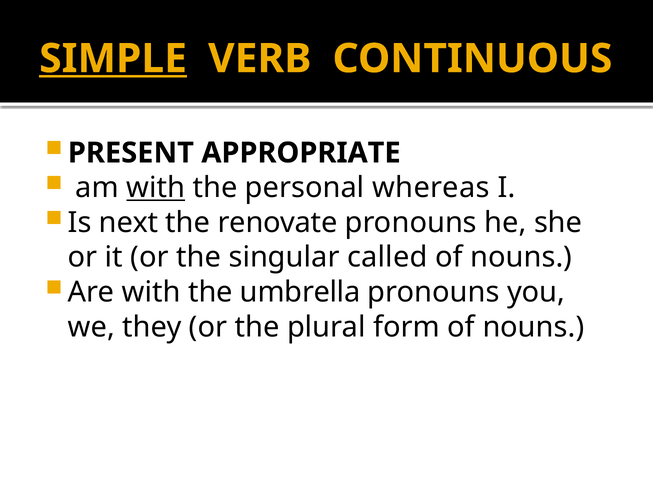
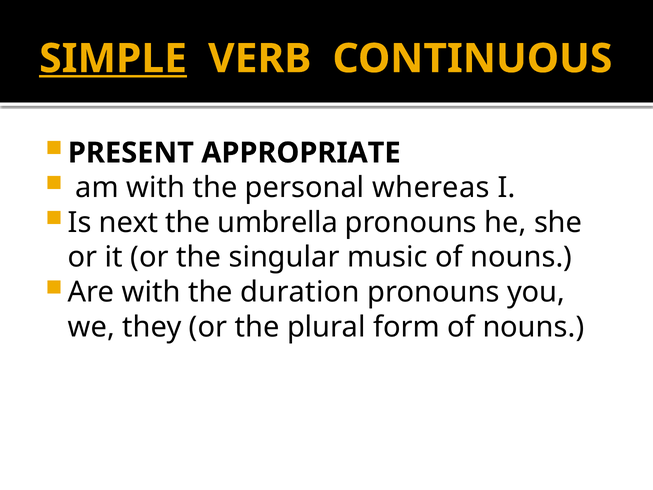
with at (156, 188) underline: present -> none
renovate: renovate -> umbrella
called: called -> music
umbrella: umbrella -> duration
